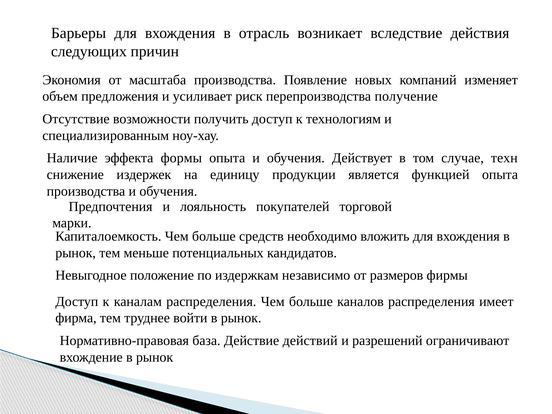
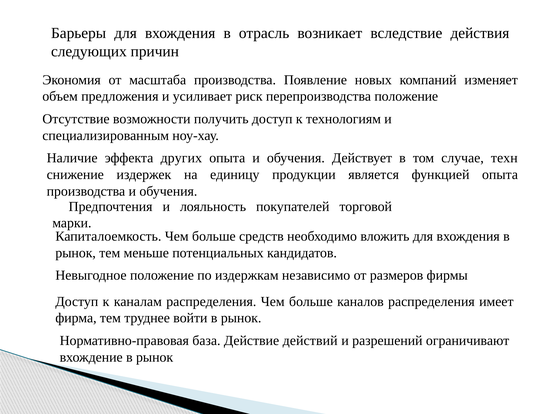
перепроизводства получение: получение -> положение
формы: формы -> других
